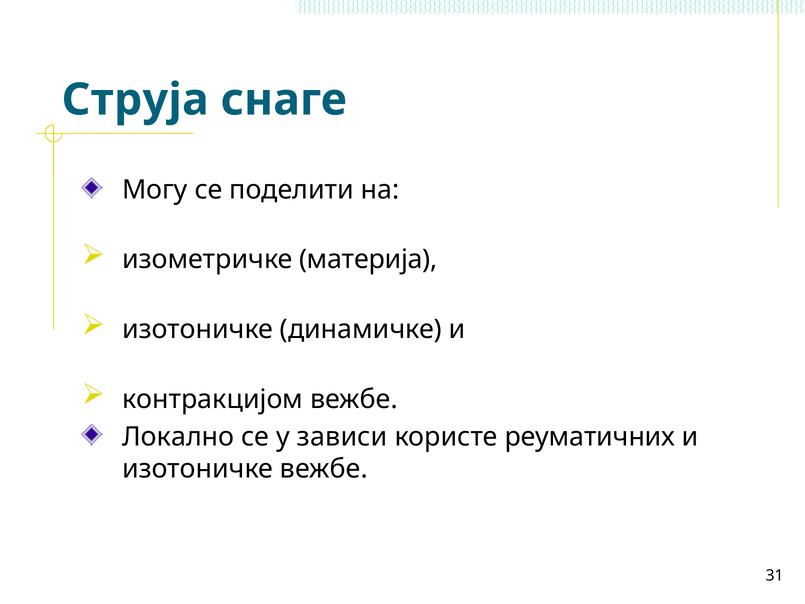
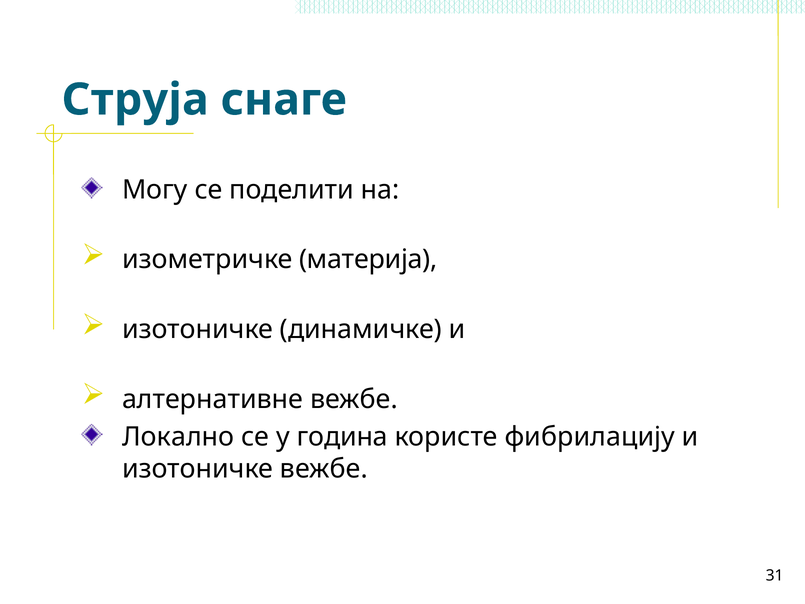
контракцијом: контракцијом -> алтернативне
зависи: зависи -> година
реуматичних: реуматичних -> фибрилацију
